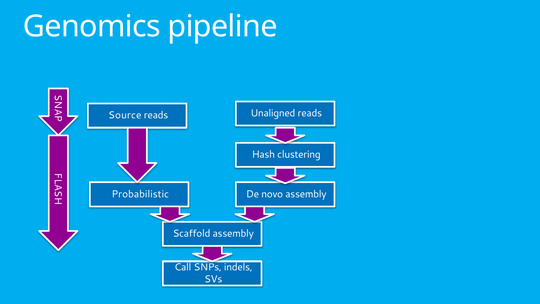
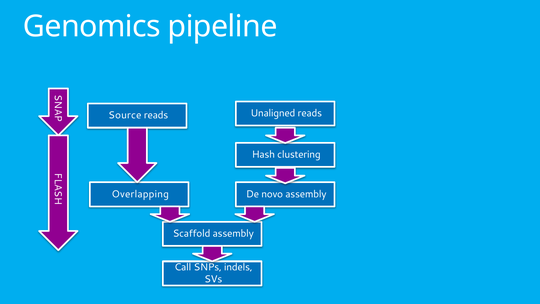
Probabilistic: Probabilistic -> Overlapping
